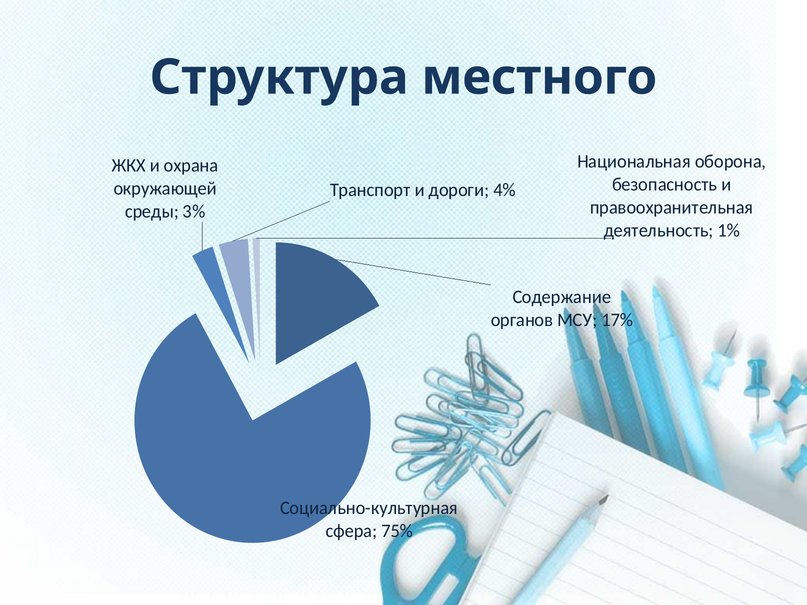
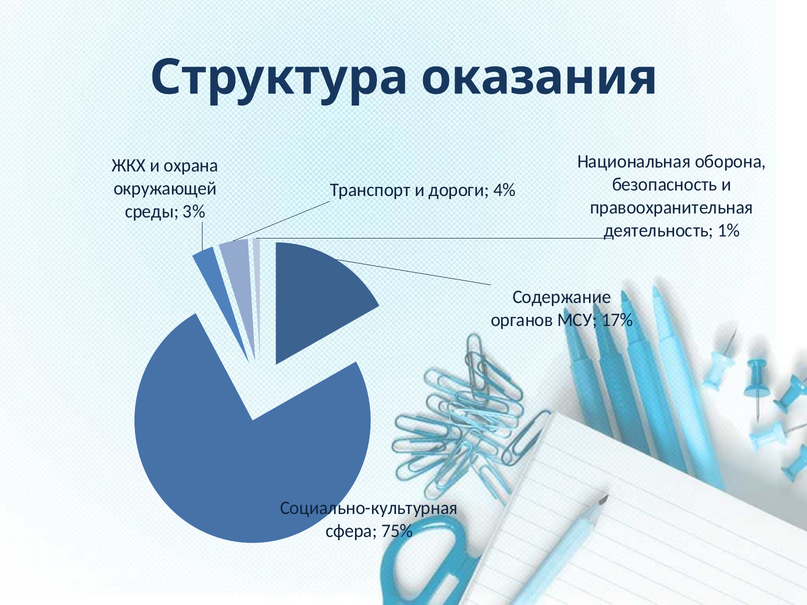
местного: местного -> оказания
